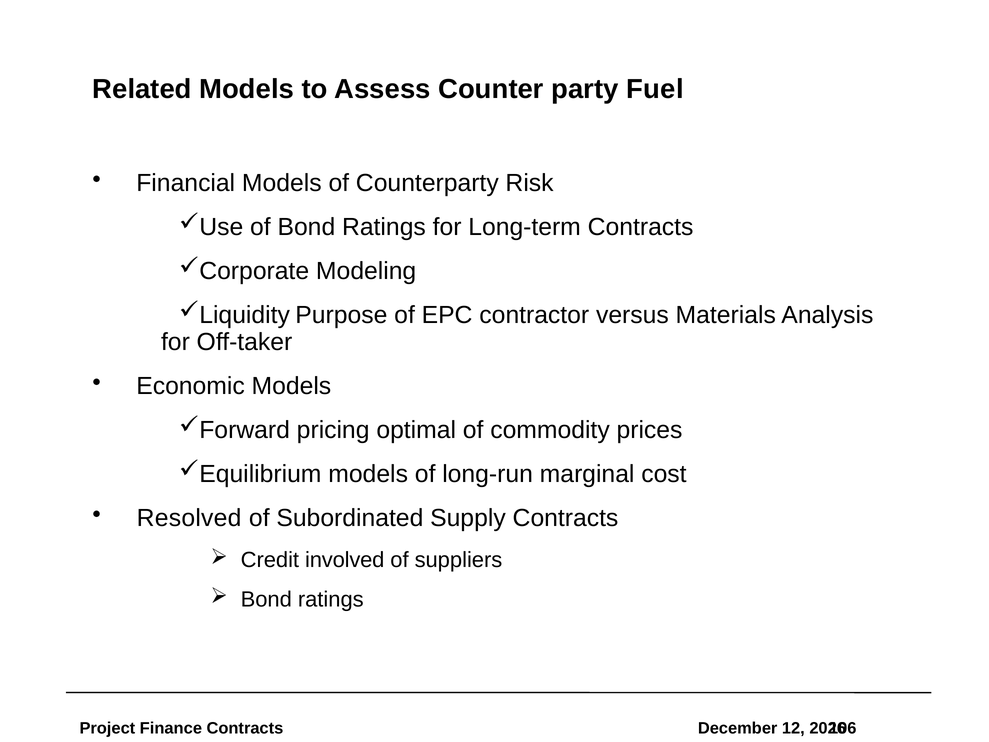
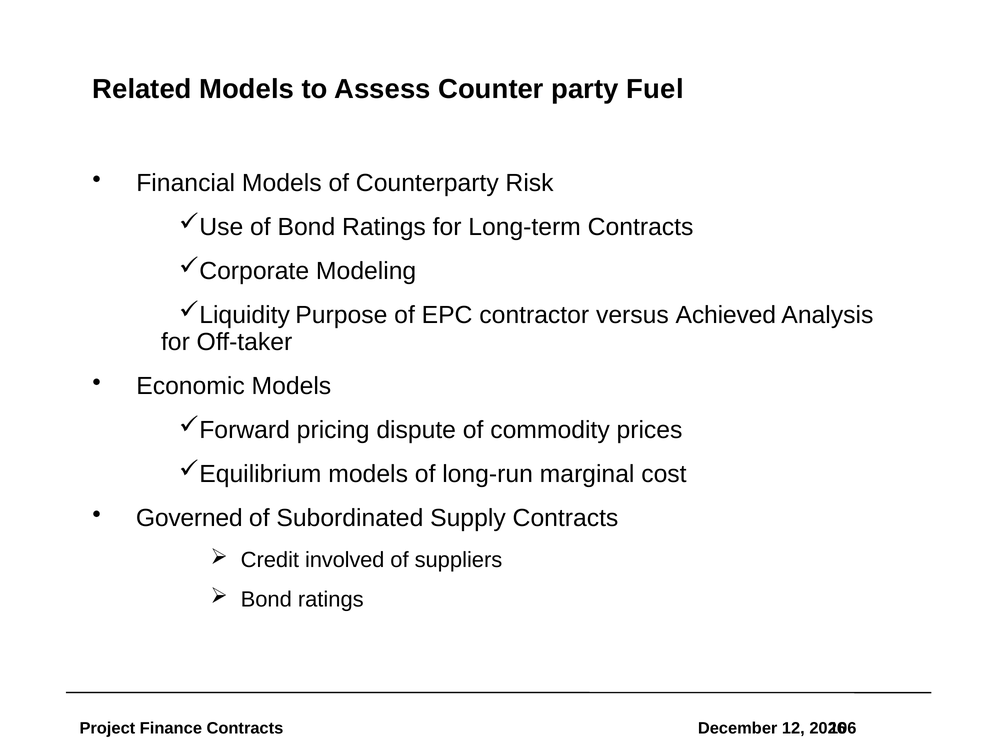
Materials: Materials -> Achieved
optimal: optimal -> dispute
Resolved: Resolved -> Governed
